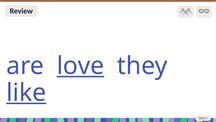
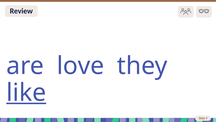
love underline: present -> none
